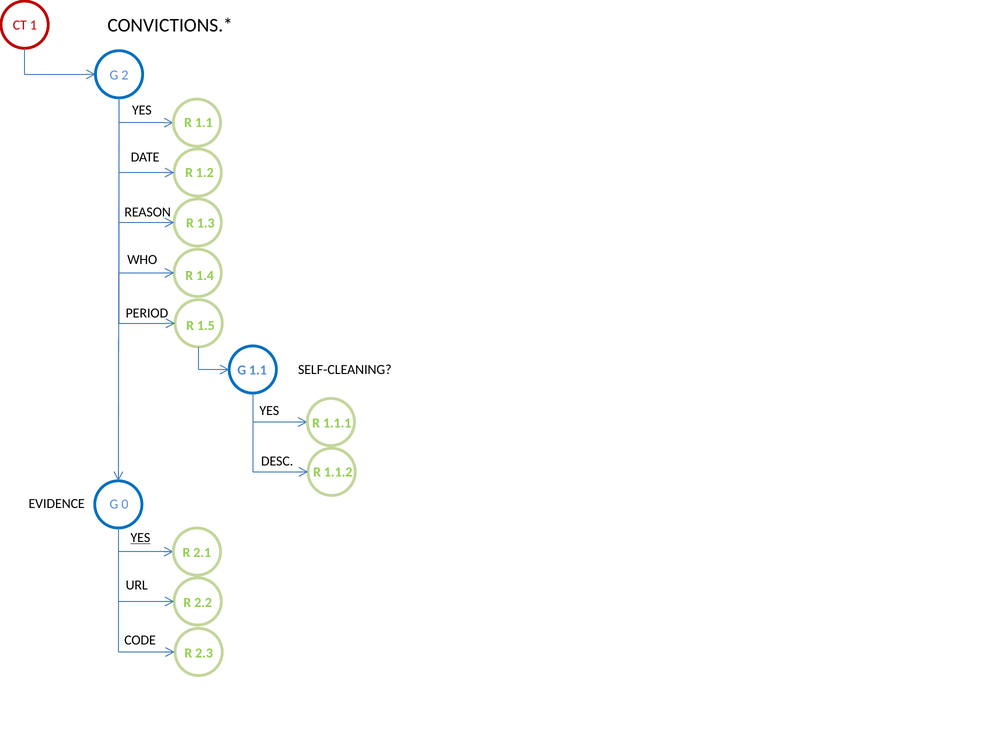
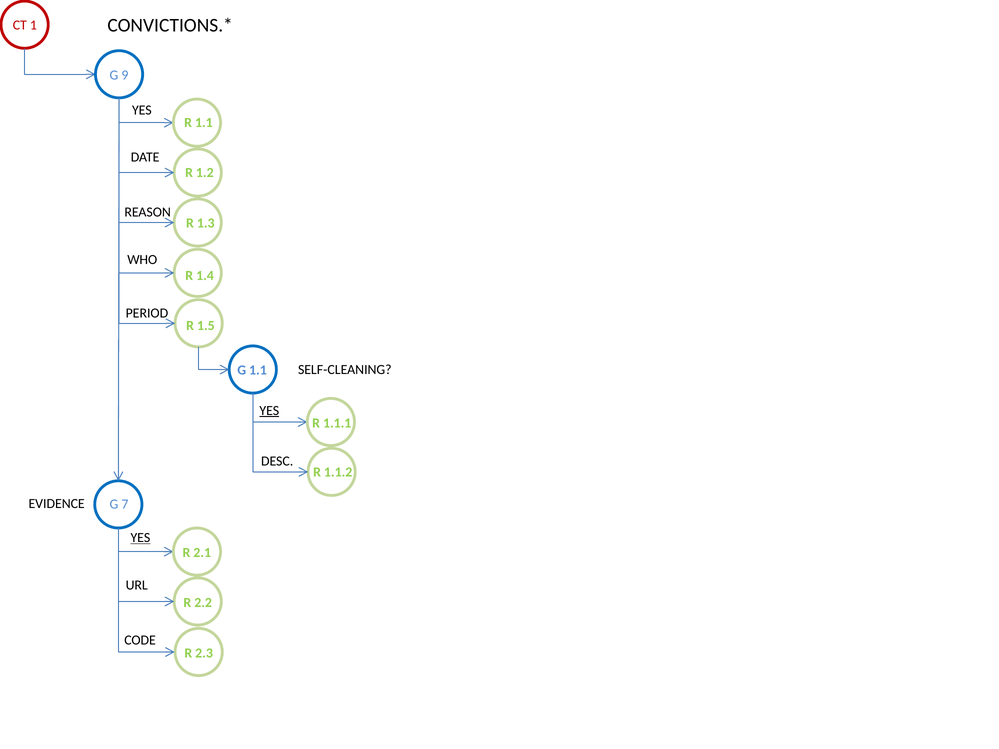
2: 2 -> 9
YES at (269, 411) underline: none -> present
0: 0 -> 7
